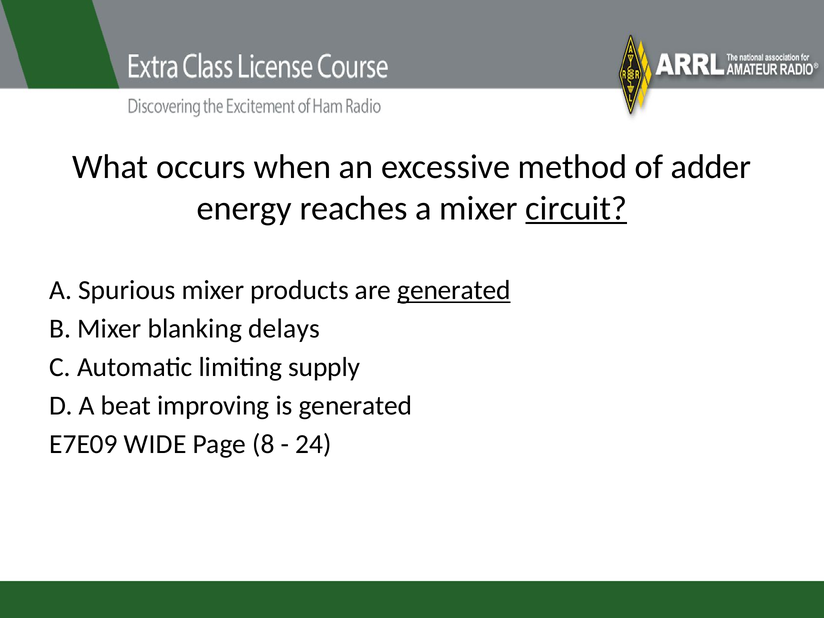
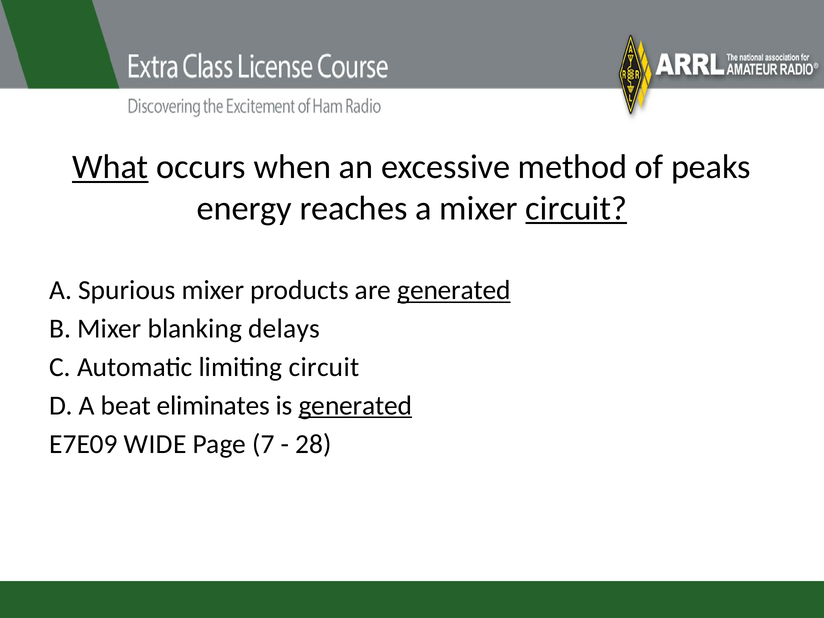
What underline: none -> present
adder: adder -> peaks
limiting supply: supply -> circuit
improving: improving -> eliminates
generated at (355, 406) underline: none -> present
8: 8 -> 7
24: 24 -> 28
